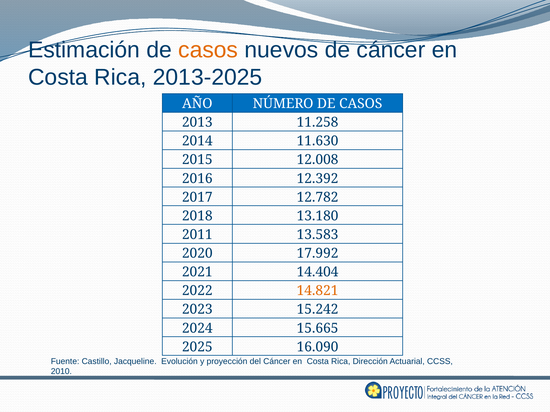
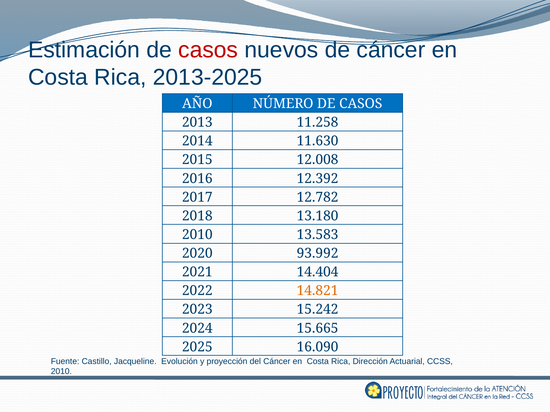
casos at (208, 50) colour: orange -> red
2011 at (197, 235): 2011 -> 2010
17.992: 17.992 -> 93.992
